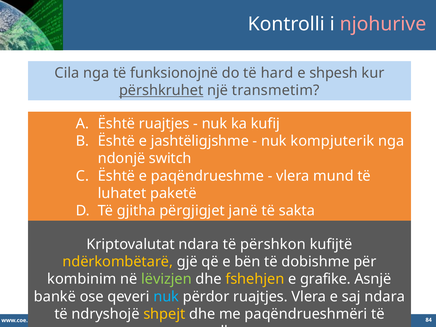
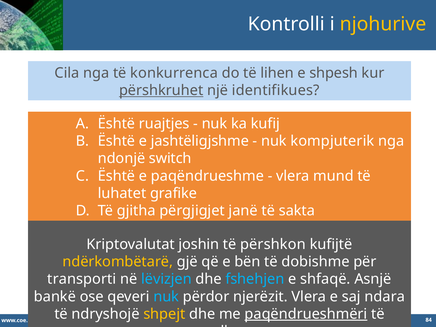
njohurive colour: pink -> yellow
funksionojnë: funksionojnë -> konkurrenca
hard: hard -> lihen
transmetim: transmetim -> identifikues
paketë: paketë -> grafike
Kriptovalutat ndara: ndara -> joshin
kombinim: kombinim -> transporti
lëvizjen colour: light green -> light blue
fshehjen colour: yellow -> light blue
grafike: grafike -> shfaqë
përdor ruajtjes: ruajtjes -> njerëzit
paqëndrueshmëri underline: none -> present
